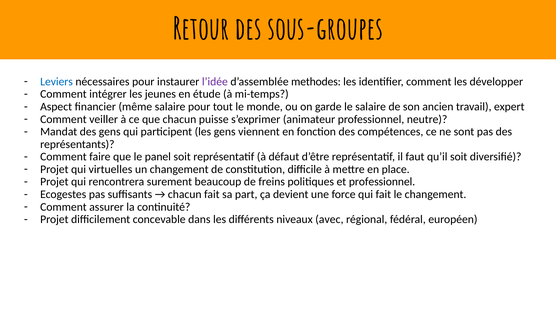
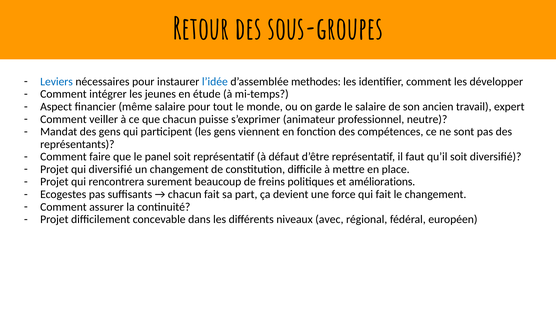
l’idée colour: purple -> blue
qui virtuelles: virtuelles -> diversifié
et professionnel: professionnel -> améliorations
